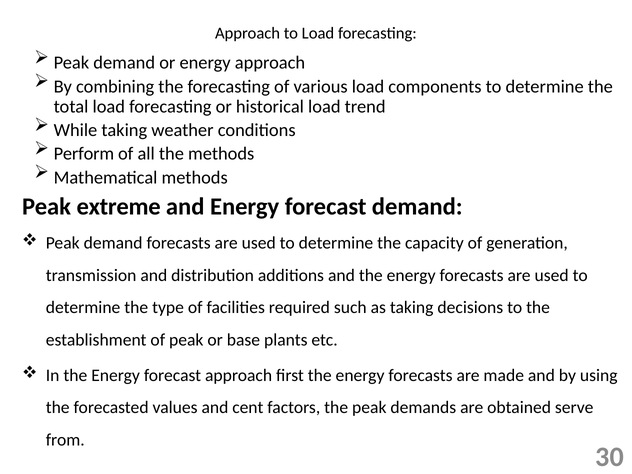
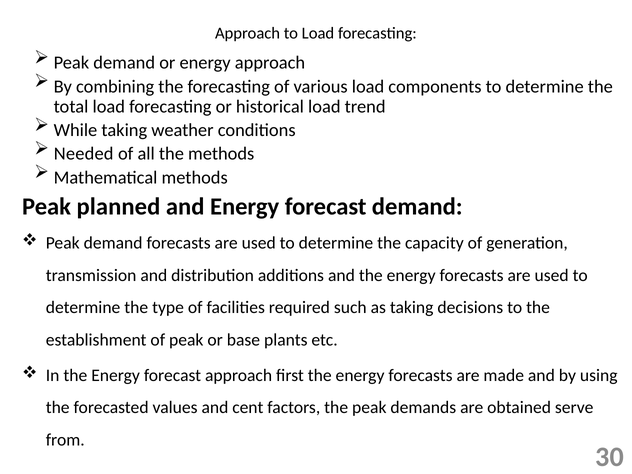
Perform: Perform -> Needed
extreme: extreme -> planned
